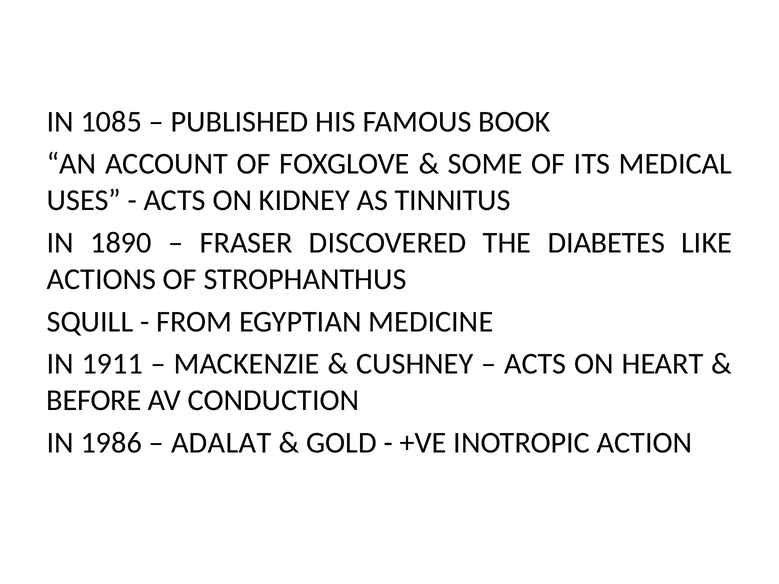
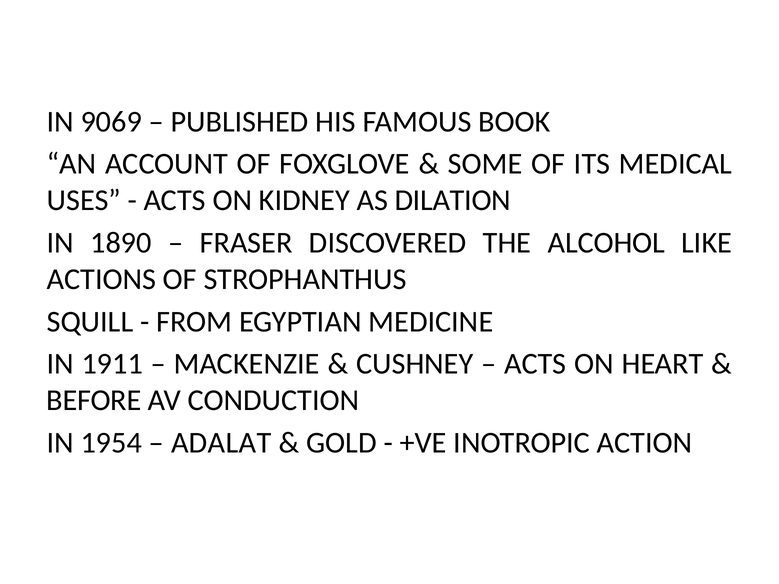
1085: 1085 -> 9069
TINNITUS: TINNITUS -> DILATION
DIABETES: DIABETES -> ALCOHOL
1986: 1986 -> 1954
